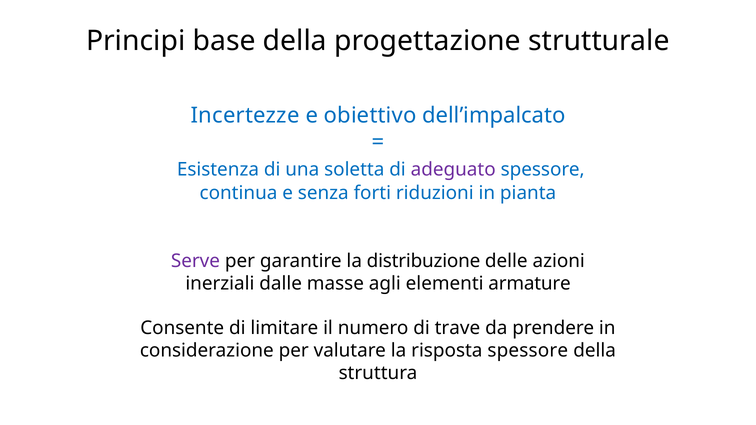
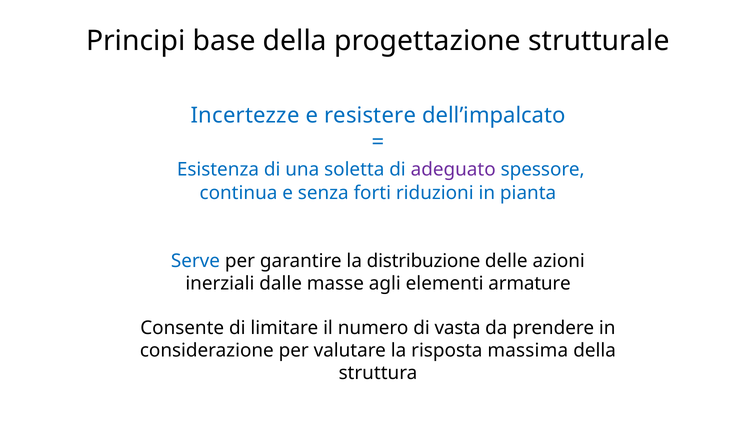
obiettivo: obiettivo -> resistere
Serve colour: purple -> blue
trave: trave -> vasta
risposta spessore: spessore -> massima
